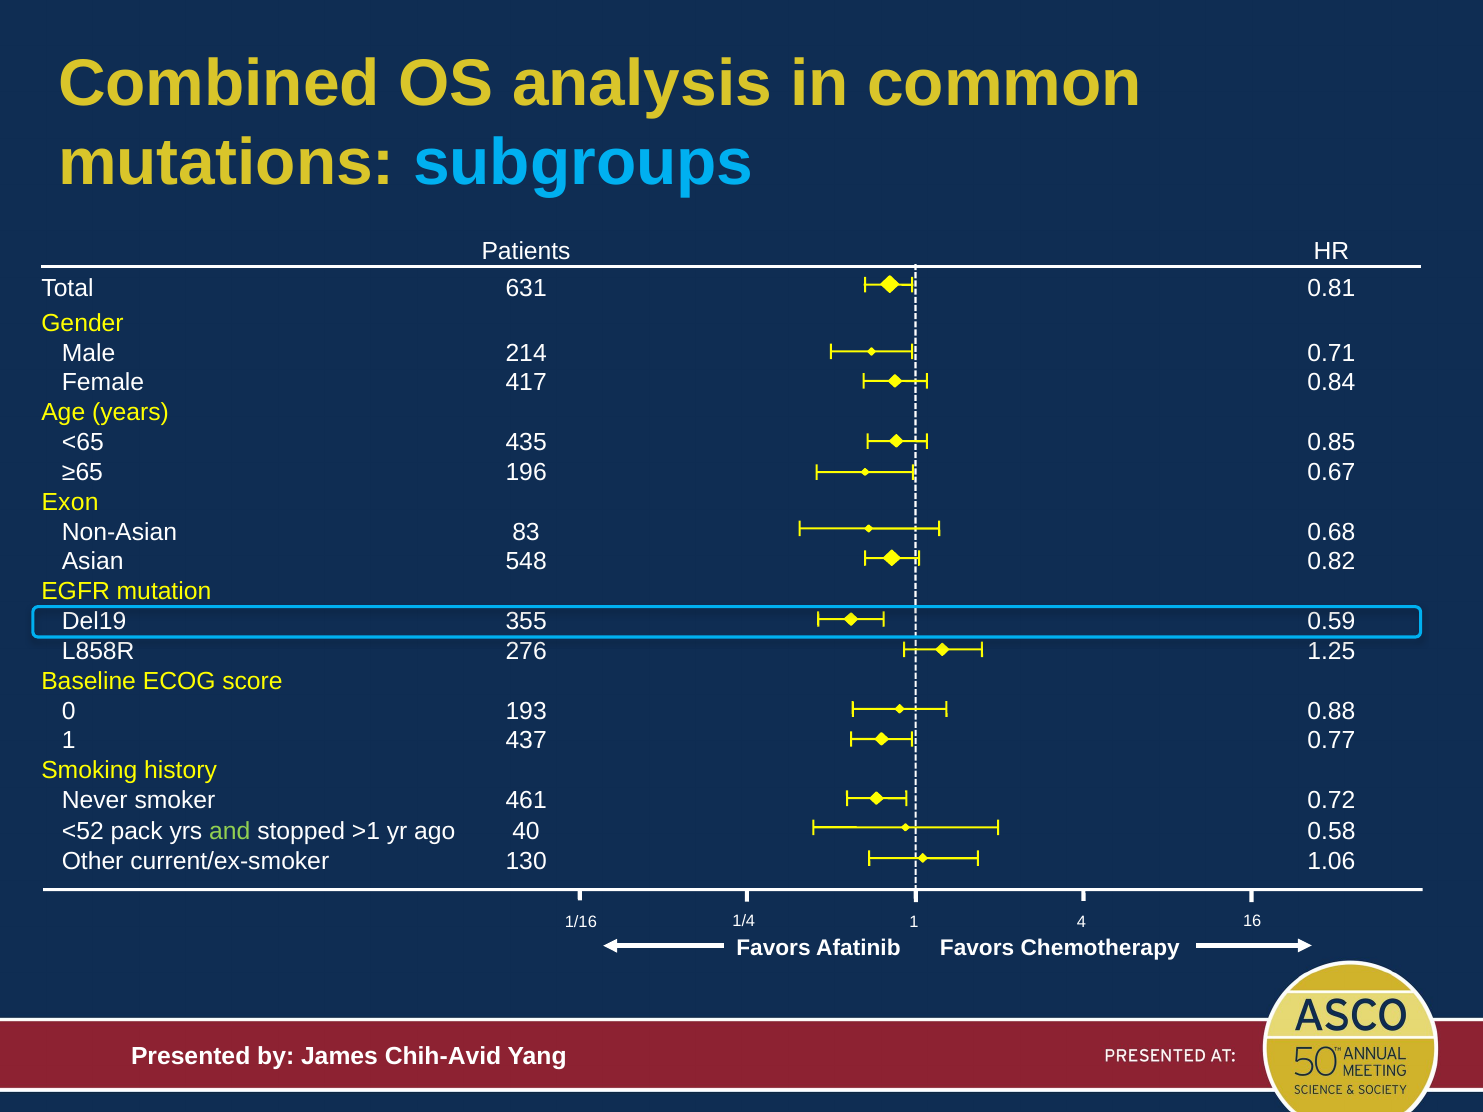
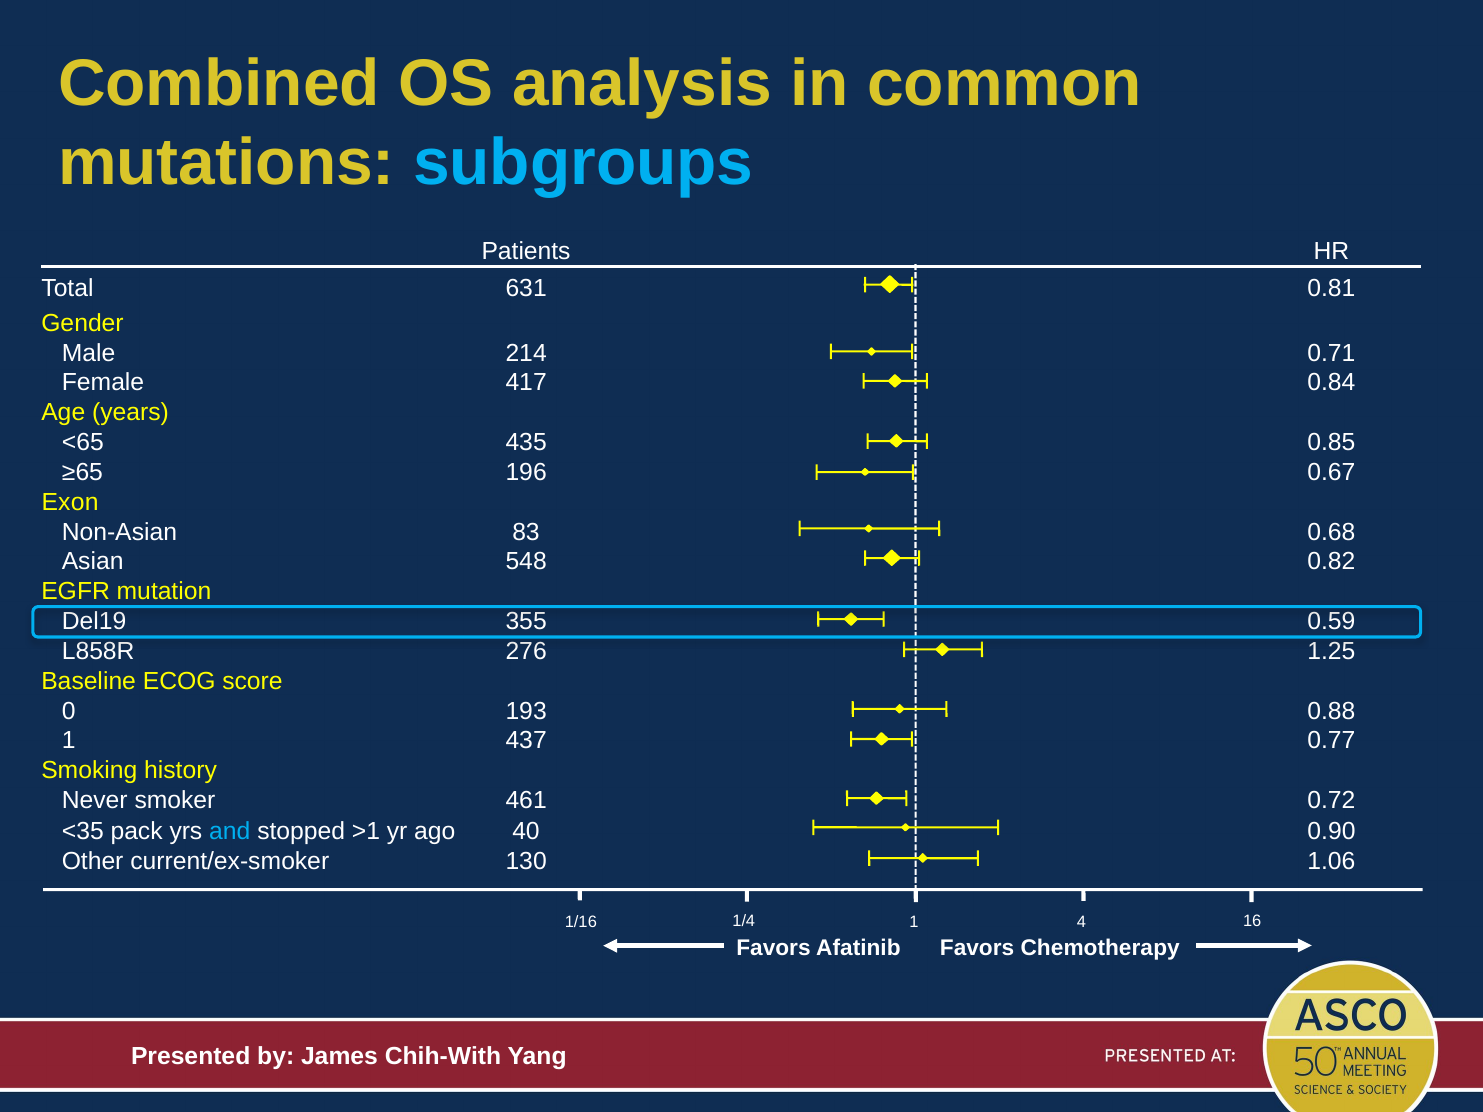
<52: <52 -> <35
and colour: light green -> light blue
0.58: 0.58 -> 0.90
Chih-Avid: Chih-Avid -> Chih-With
